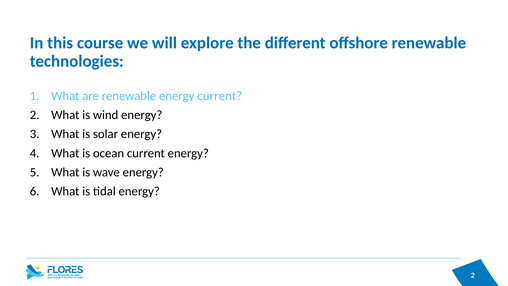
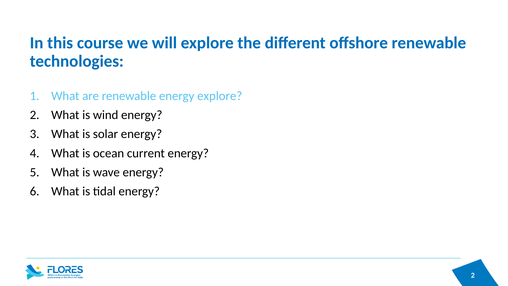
energy current: current -> explore
